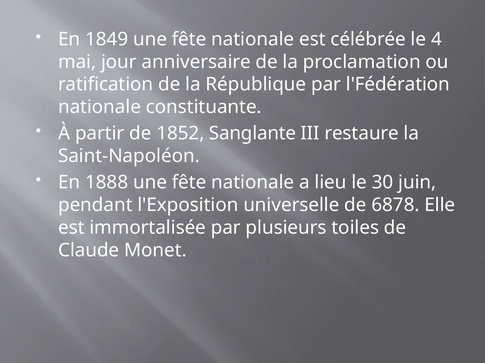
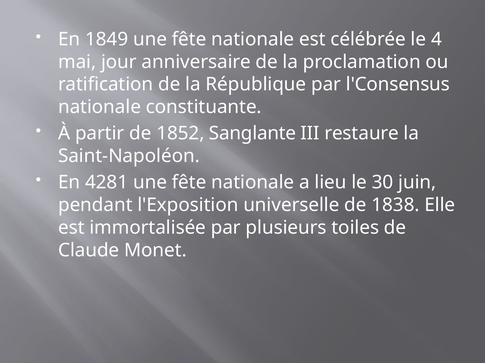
l'Fédération: l'Fédération -> l'Consensus
1888: 1888 -> 4281
6878: 6878 -> 1838
